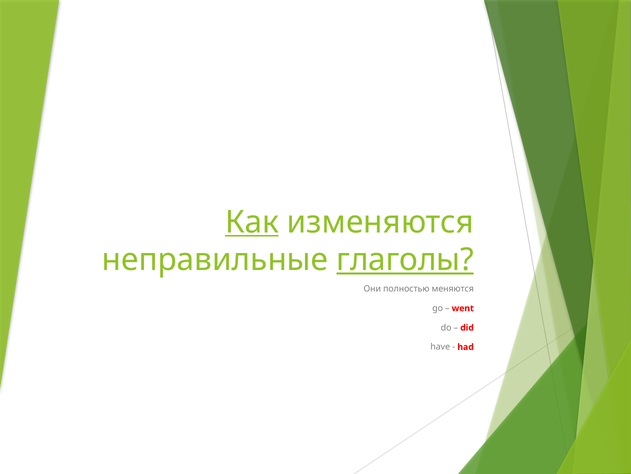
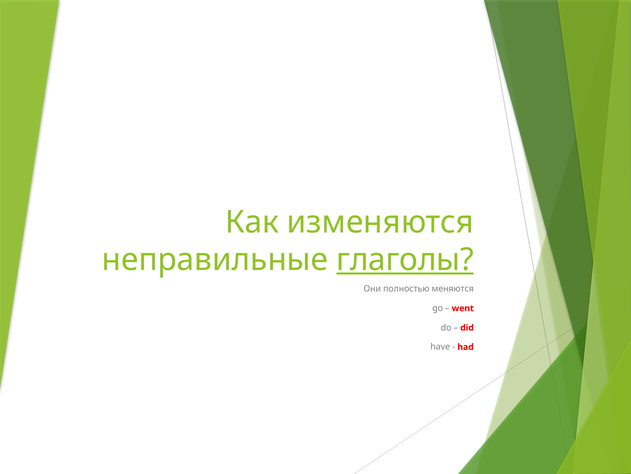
Как underline: present -> none
